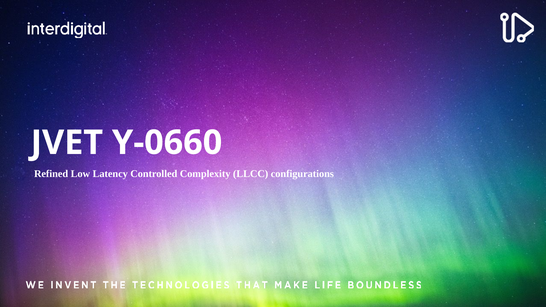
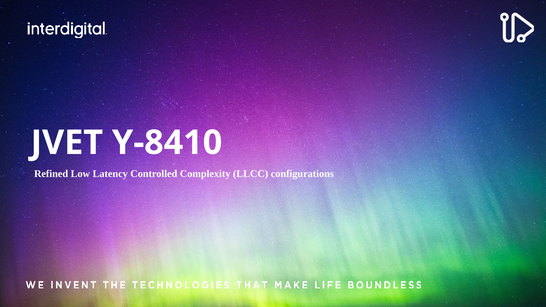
Y-0660: Y-0660 -> Y-8410
